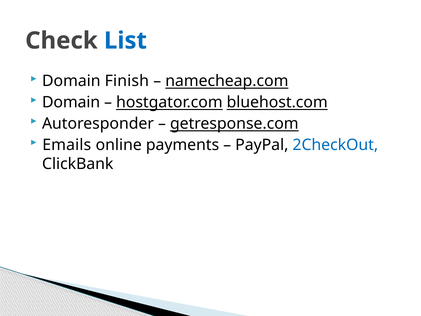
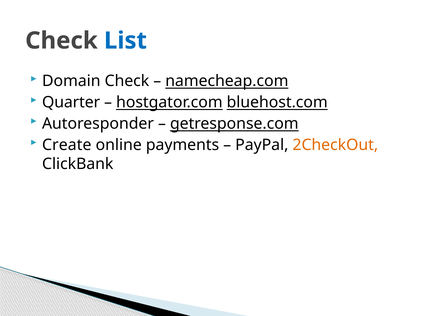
Domain Finish: Finish -> Check
Domain at (71, 102): Domain -> Quarter
Emails: Emails -> Create
2CheckOut colour: blue -> orange
